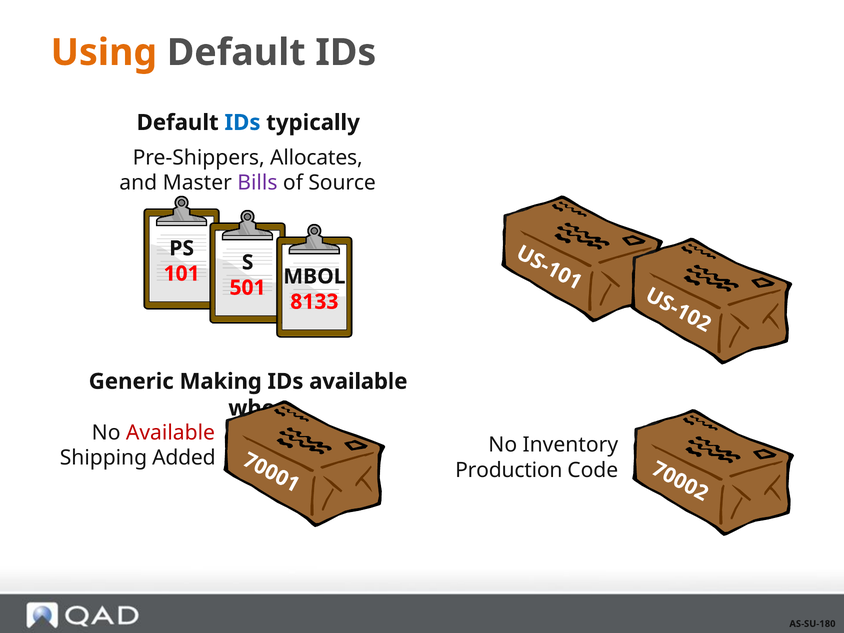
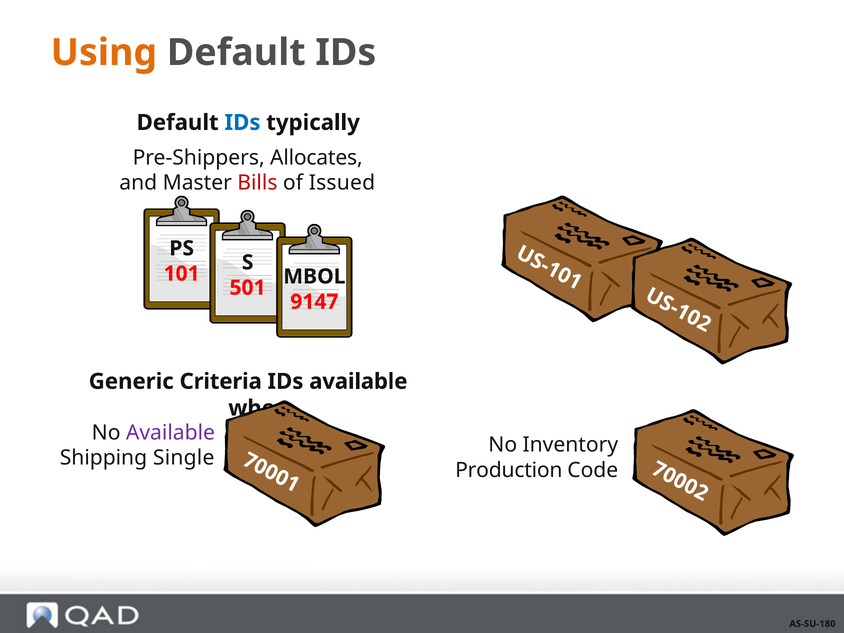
Bills colour: purple -> red
Source: Source -> Issued
8133: 8133 -> 9147
Making: Making -> Criteria
Available at (170, 433) colour: red -> purple
Added: Added -> Single
